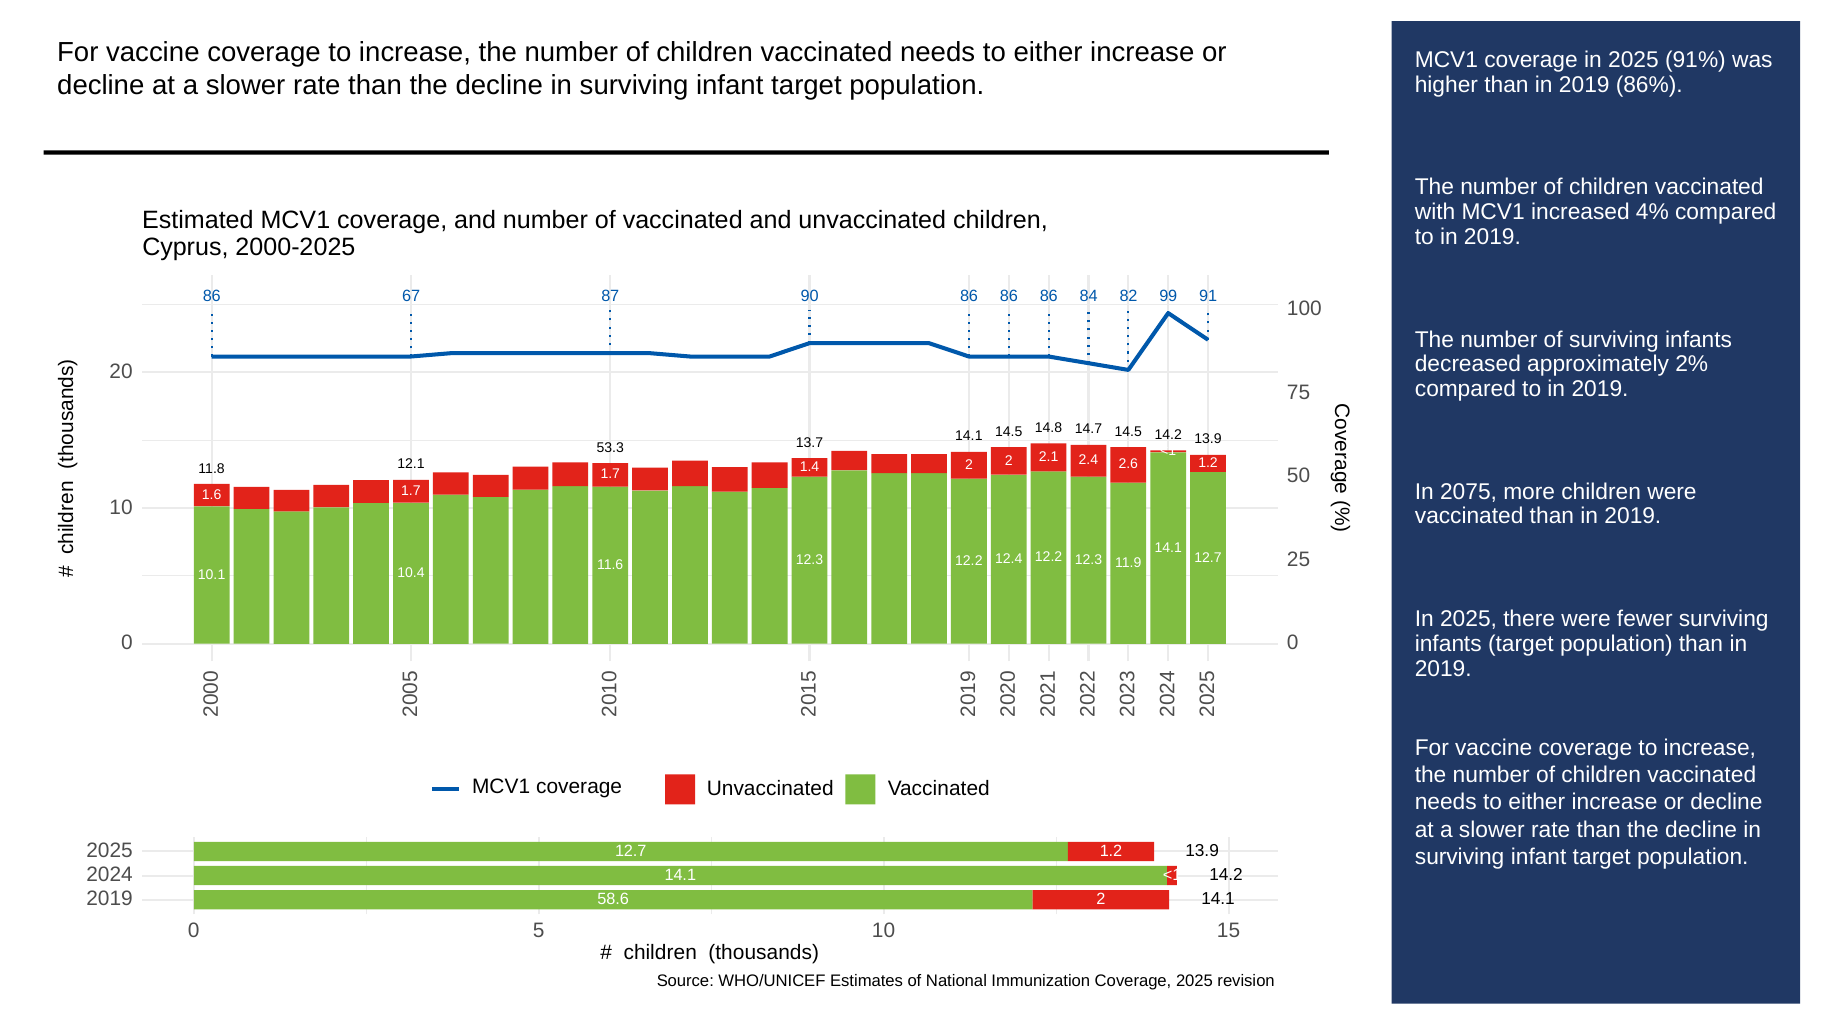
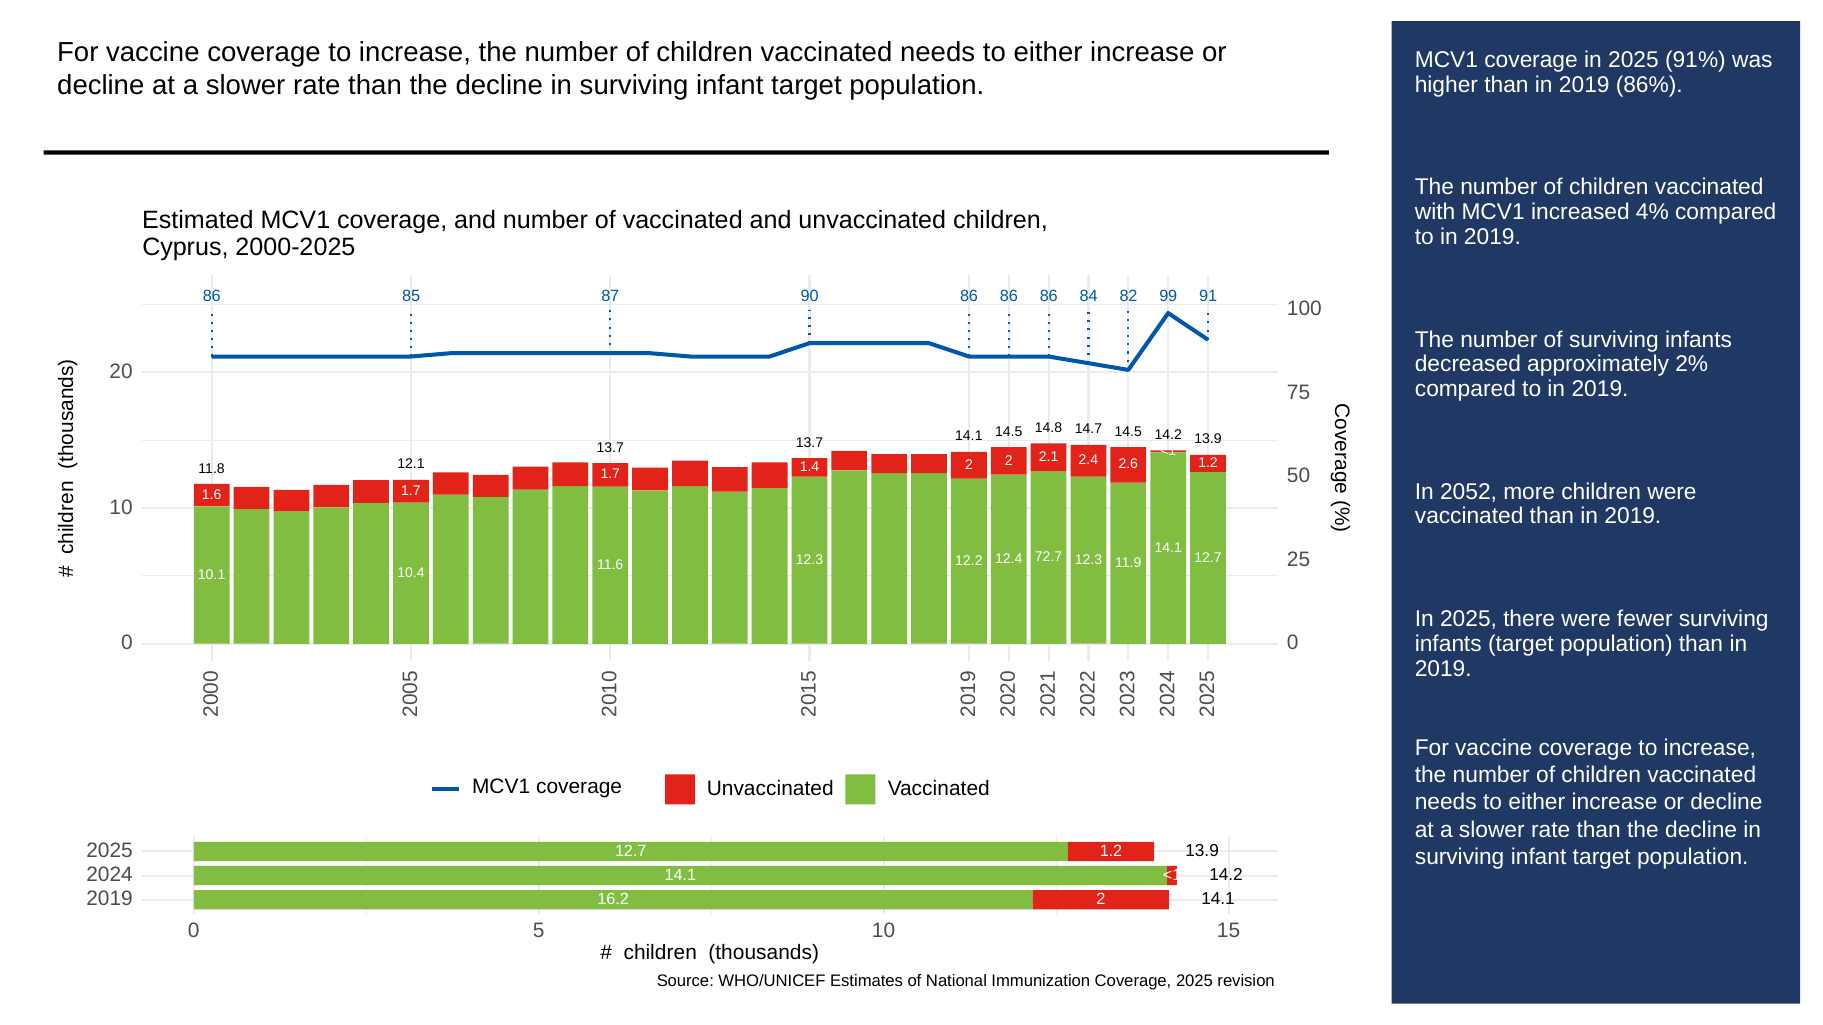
67: 67 -> 85
53.3 at (610, 448): 53.3 -> 13.7
2075: 2075 -> 2052
12.2 at (1049, 557): 12.2 -> 72.7
58.6: 58.6 -> 16.2
